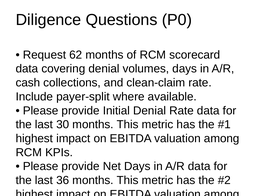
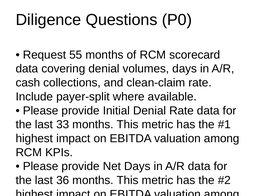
62: 62 -> 55
30: 30 -> 33
